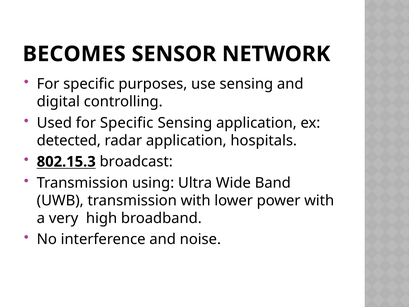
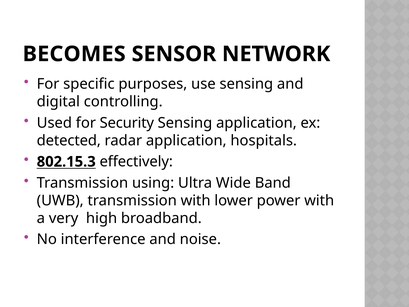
Used for Specific: Specific -> Security
broadcast: broadcast -> effectively
